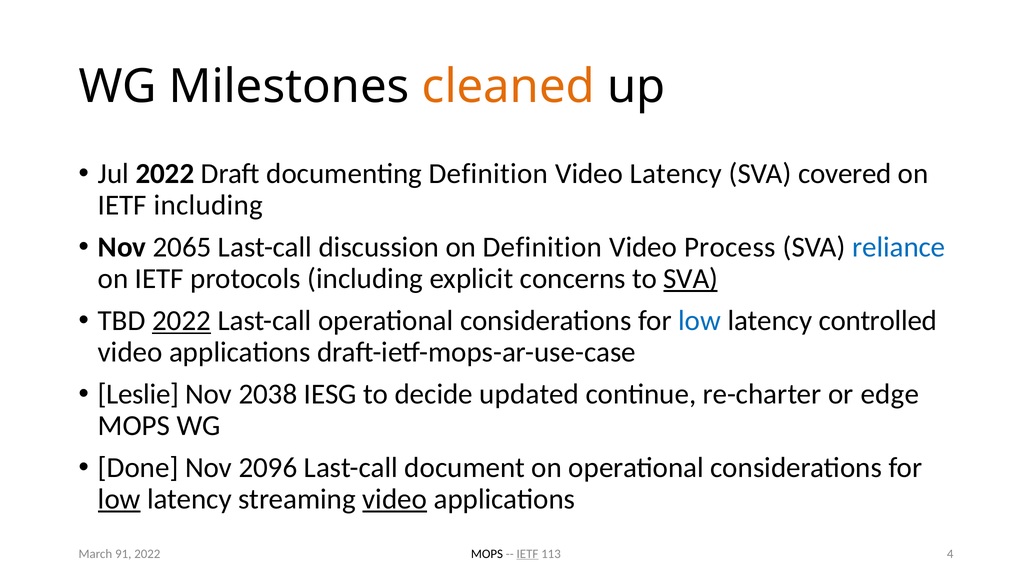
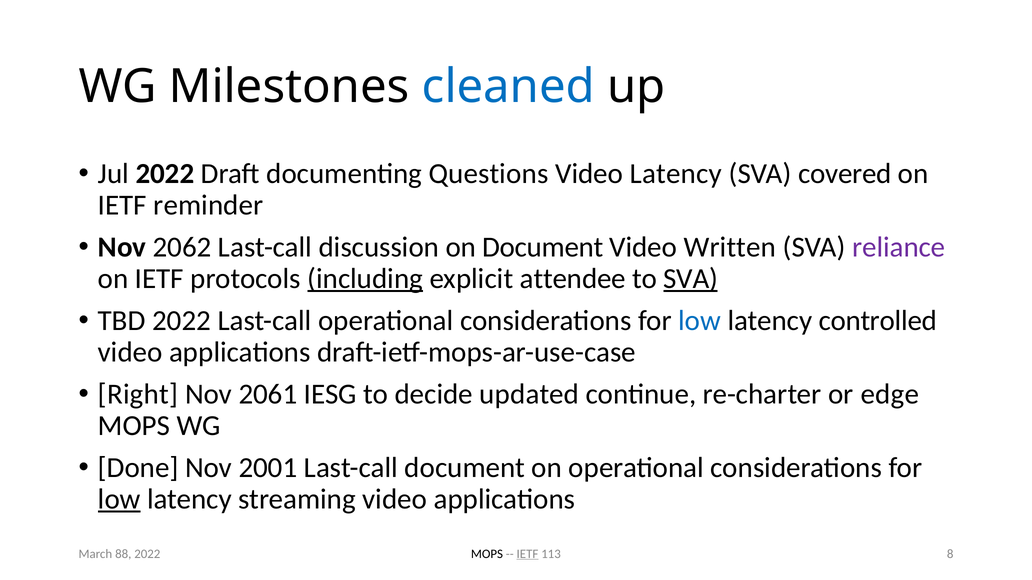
cleaned colour: orange -> blue
documenting Definition: Definition -> Questions
IETF including: including -> reminder
2065: 2065 -> 2062
on Definition: Definition -> Document
Process: Process -> Written
reliance colour: blue -> purple
including at (365, 279) underline: none -> present
concerns: concerns -> attendee
2022 at (182, 321) underline: present -> none
Leslie: Leslie -> Right
2038: 2038 -> 2061
2096: 2096 -> 2001
video at (395, 499) underline: present -> none
4: 4 -> 8
91: 91 -> 88
